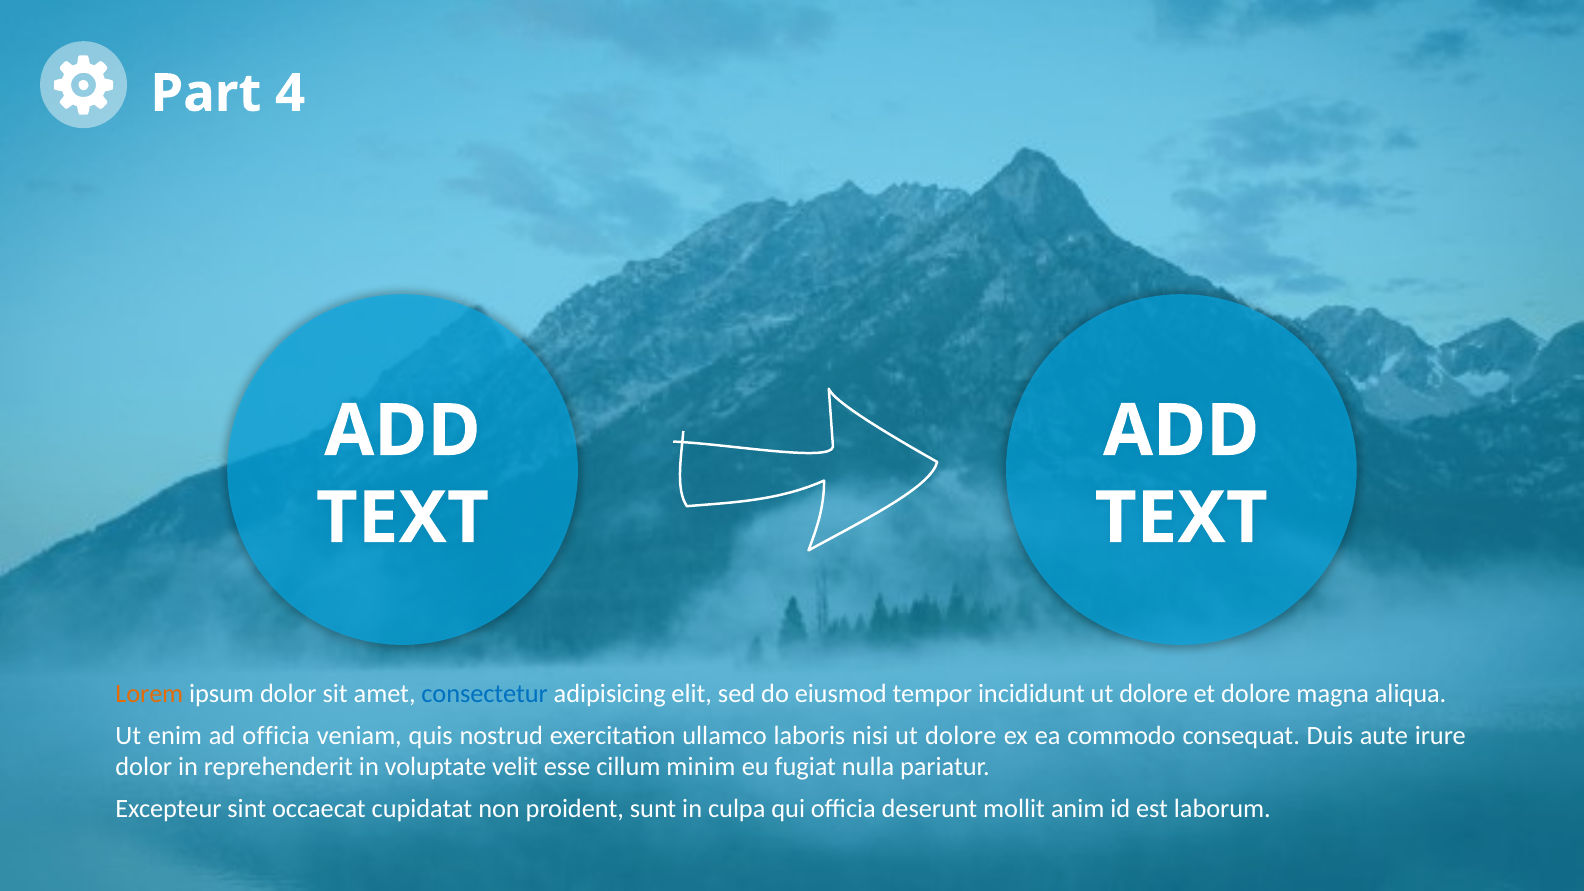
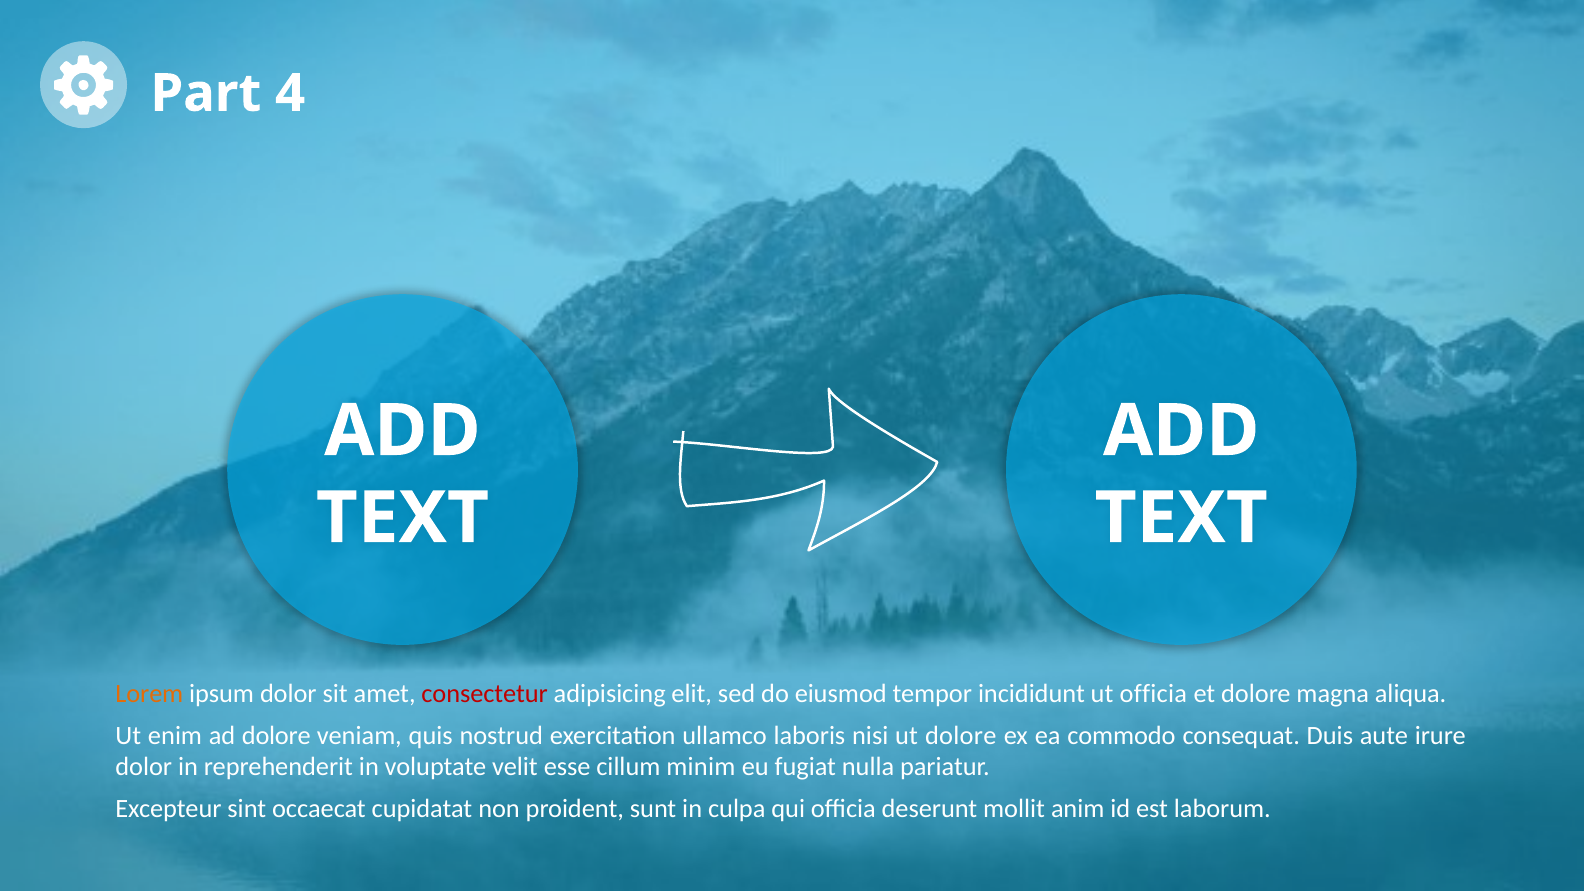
consectetur colour: blue -> red
incididunt ut dolore: dolore -> officia
ad officia: officia -> dolore
